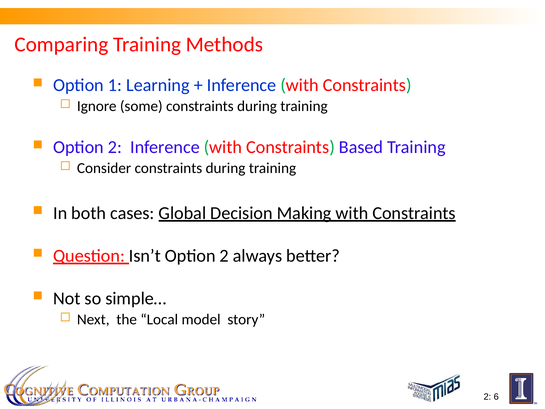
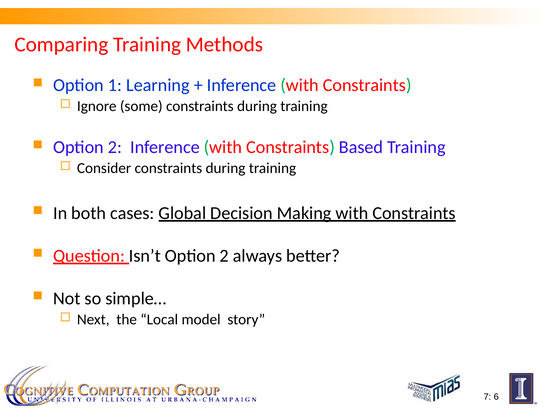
2 at (487, 397): 2 -> 7
